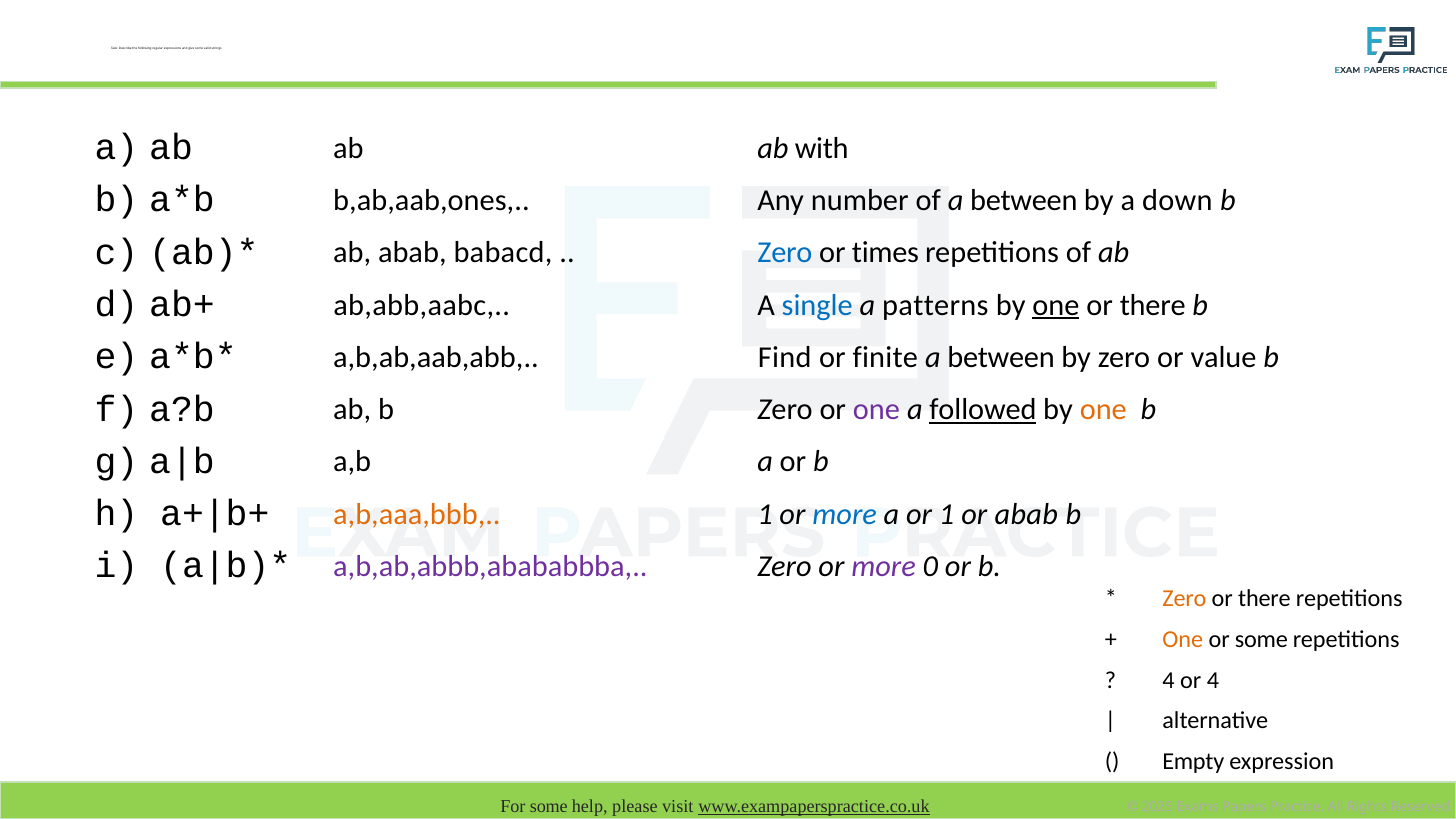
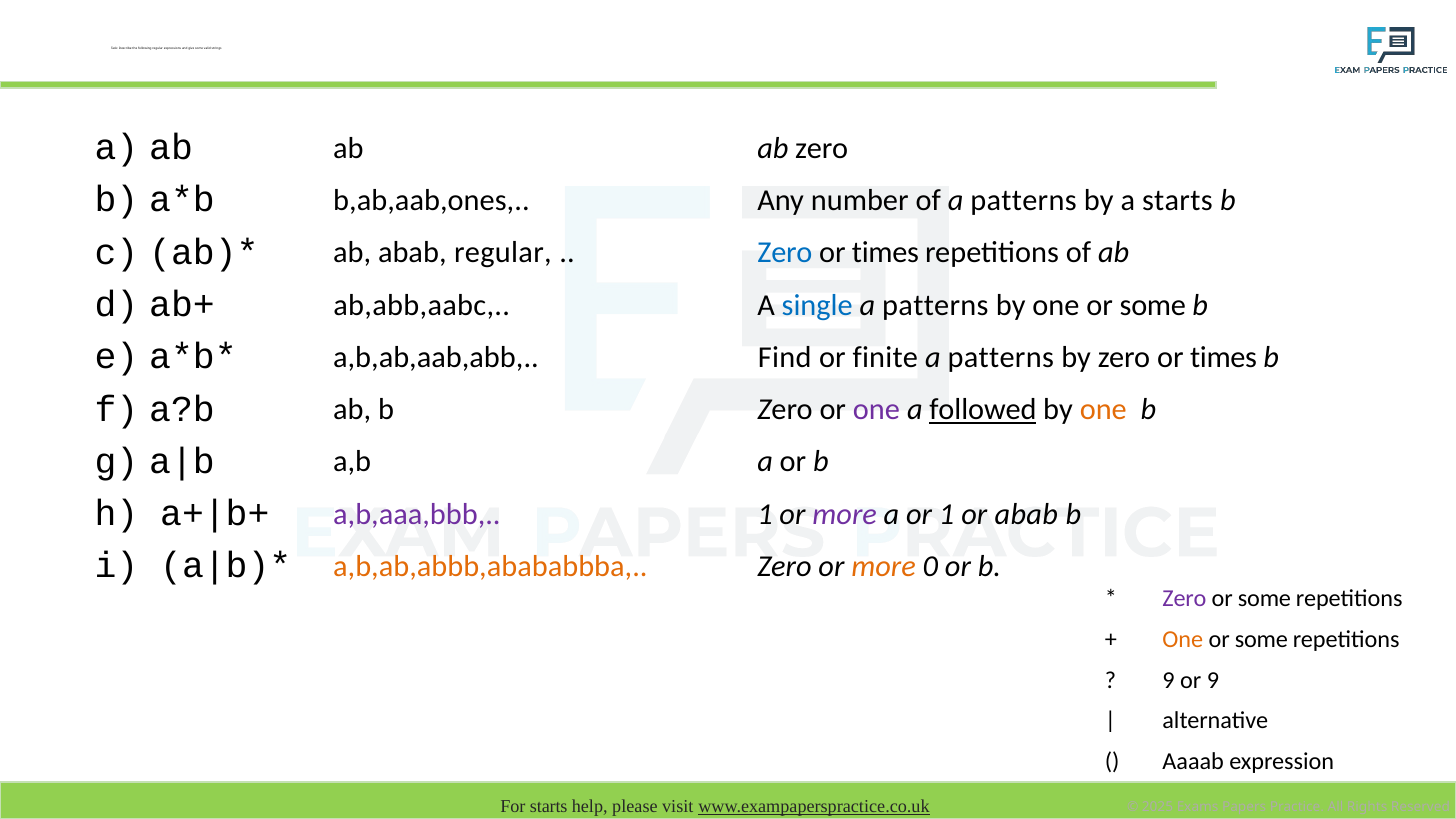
ab with: with -> zero
of a between: between -> patterns
a down: down -> starts
abab babacd: babacd -> regular
one at (1056, 305) underline: present -> none
there at (1153, 305): there -> some
between at (1001, 357): between -> patterns
by zero or value: value -> times
a,b,aaa,bbb colour: orange -> purple
more at (845, 514) colour: blue -> purple
a,b,ab,abbb,abababbba colour: purple -> orange
more at (884, 566) colour: purple -> orange
Zero at (1184, 599) colour: orange -> purple
there at (1264, 599): there -> some
4 at (1169, 680): 4 -> 9
or 4: 4 -> 9
Empty: Empty -> Aaaab
some at (549, 806): some -> starts
